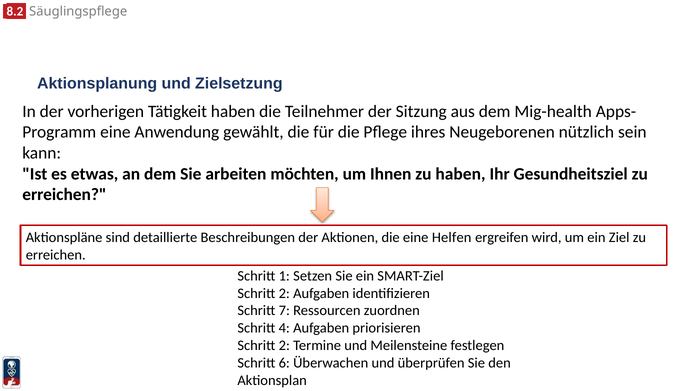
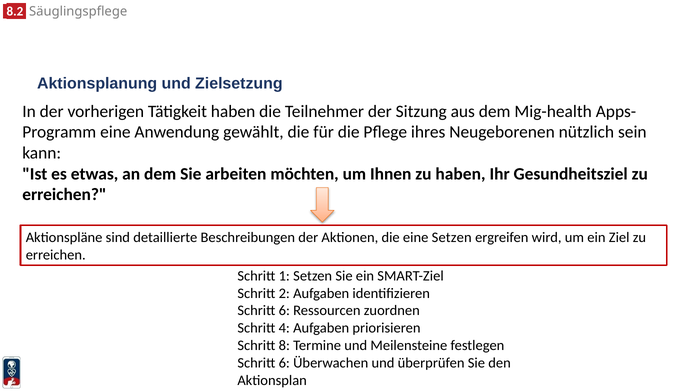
eine Helfen: Helfen -> Setzen
7 at (284, 311): 7 -> 6
2 at (284, 346): 2 -> 8
